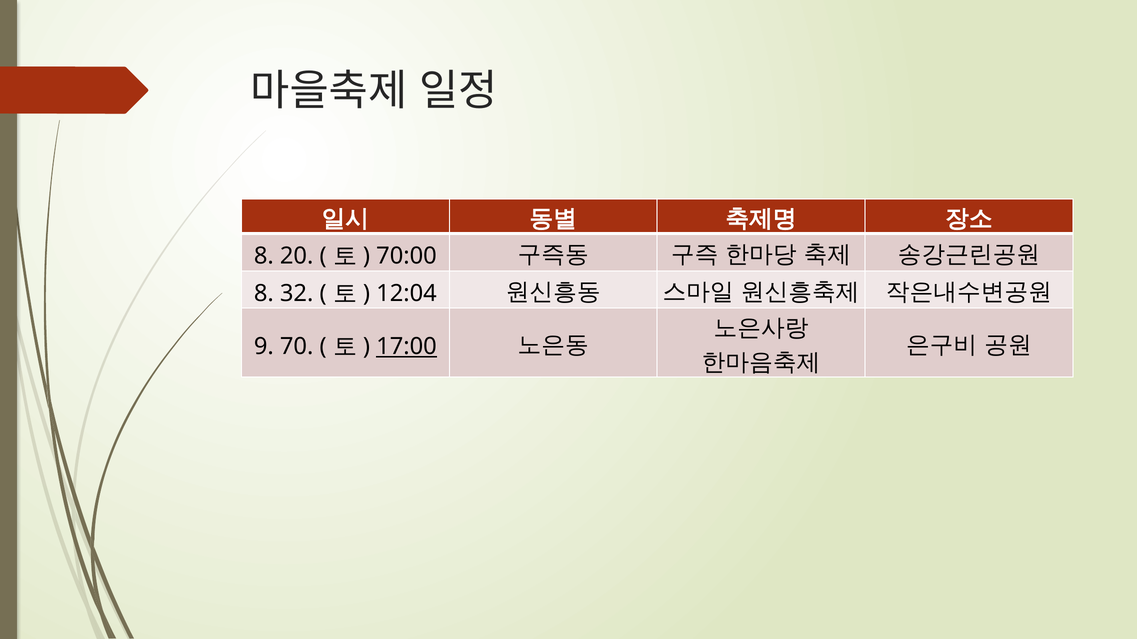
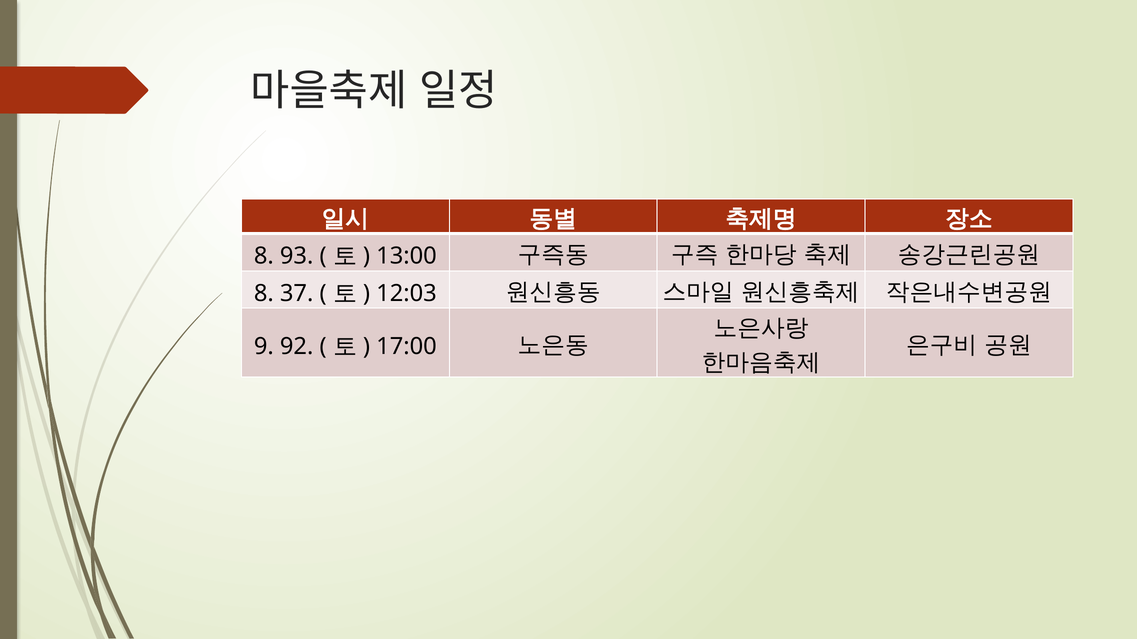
20: 20 -> 93
70:00: 70:00 -> 13:00
32: 32 -> 37
12:04: 12:04 -> 12:03
70: 70 -> 92
17:00 underline: present -> none
